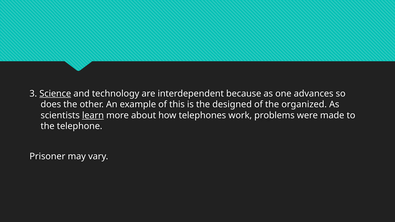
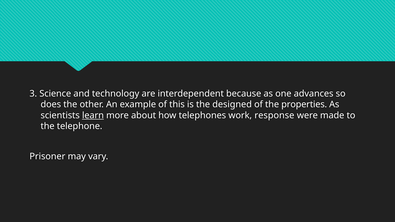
Science underline: present -> none
organized: organized -> properties
problems: problems -> response
